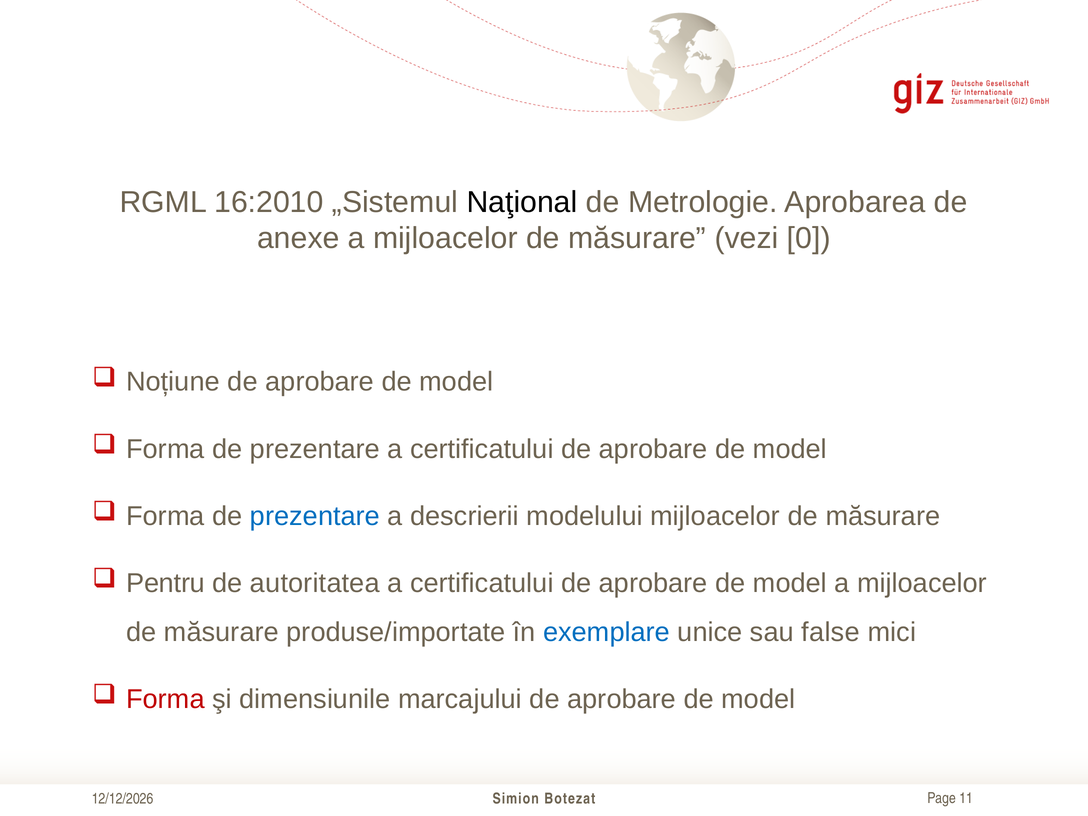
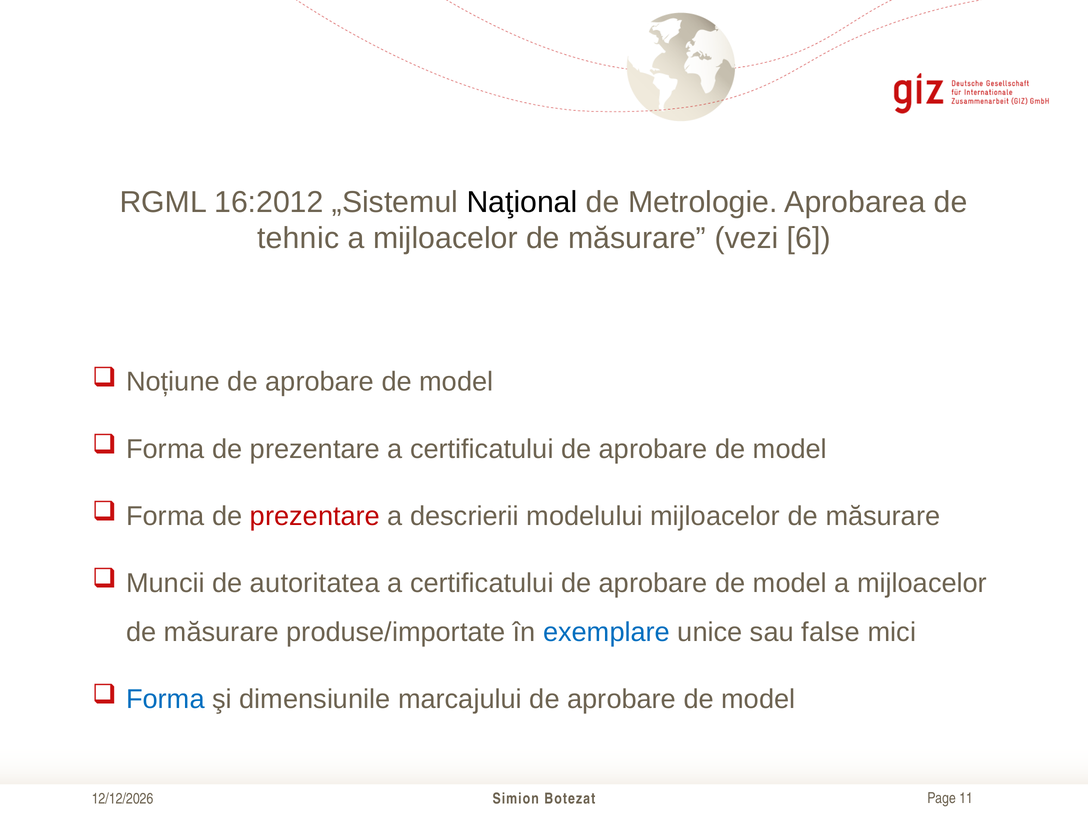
16:2010: 16:2010 -> 16:2012
anexe: anexe -> tehnic
0: 0 -> 6
prezentare at (315, 516) colour: blue -> red
Pentru: Pentru -> Muncii
Forma at (165, 699) colour: red -> blue
